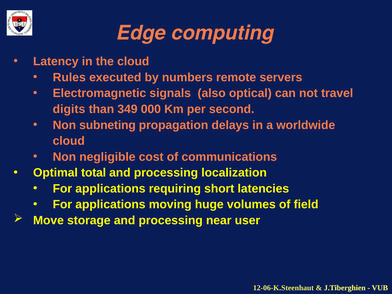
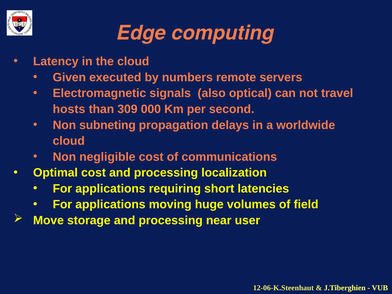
Rules: Rules -> Given
digits: digits -> hosts
349: 349 -> 309
Optimal total: total -> cost
